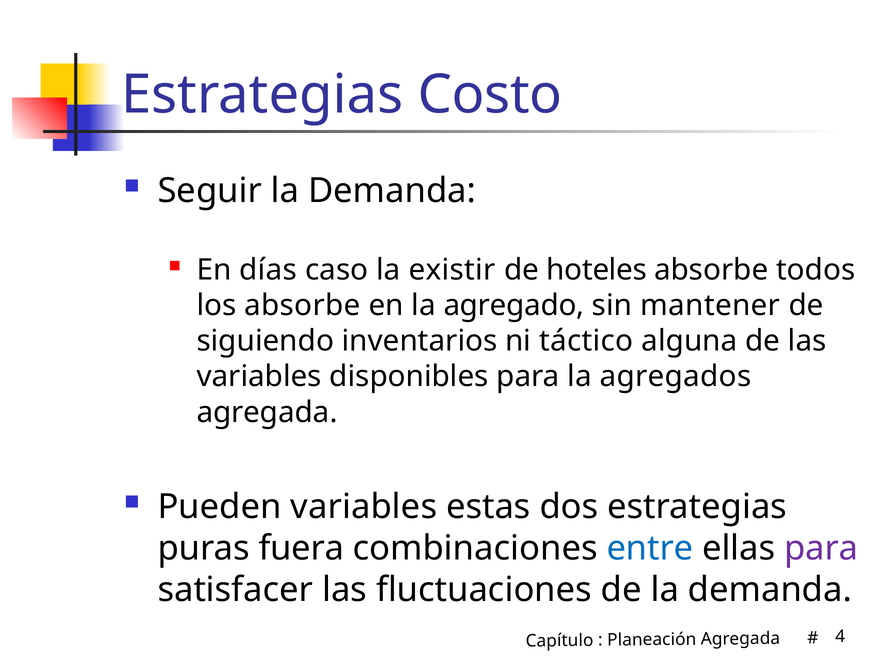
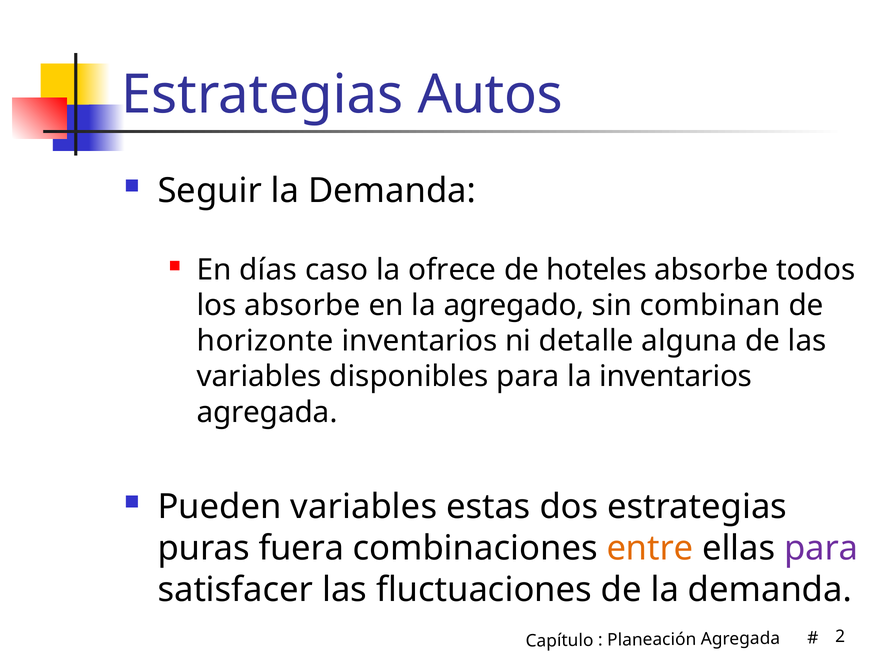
Costo: Costo -> Autos
existir: existir -> ofrece
mantener: mantener -> combinan
siguiendo: siguiendo -> horizonte
táctico: táctico -> detalle
la agregados: agregados -> inventarios
entre colour: blue -> orange
4: 4 -> 2
